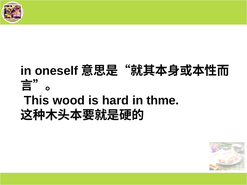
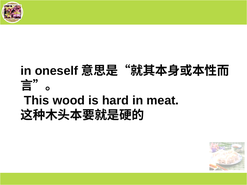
thme: thme -> meat
